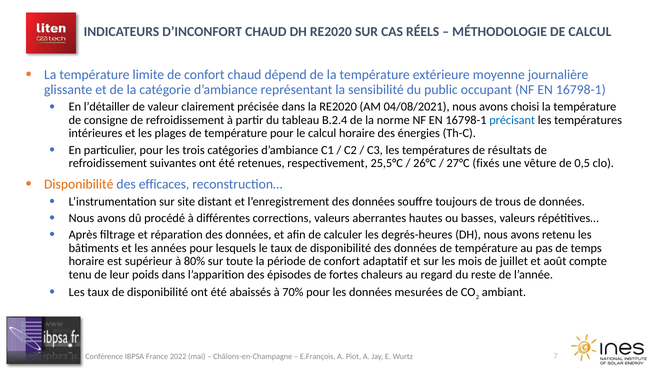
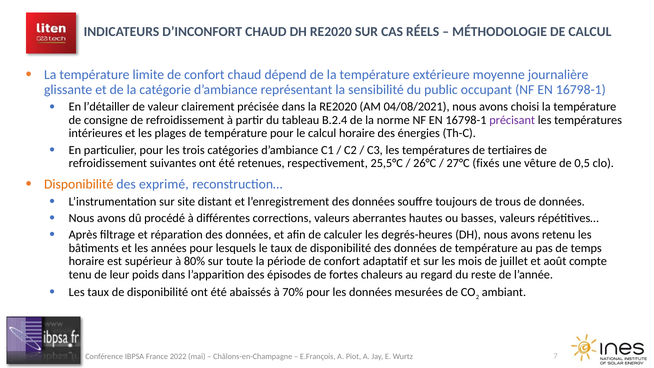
précisant colour: blue -> purple
résultats: résultats -> tertiaires
efficaces: efficaces -> exprimé
